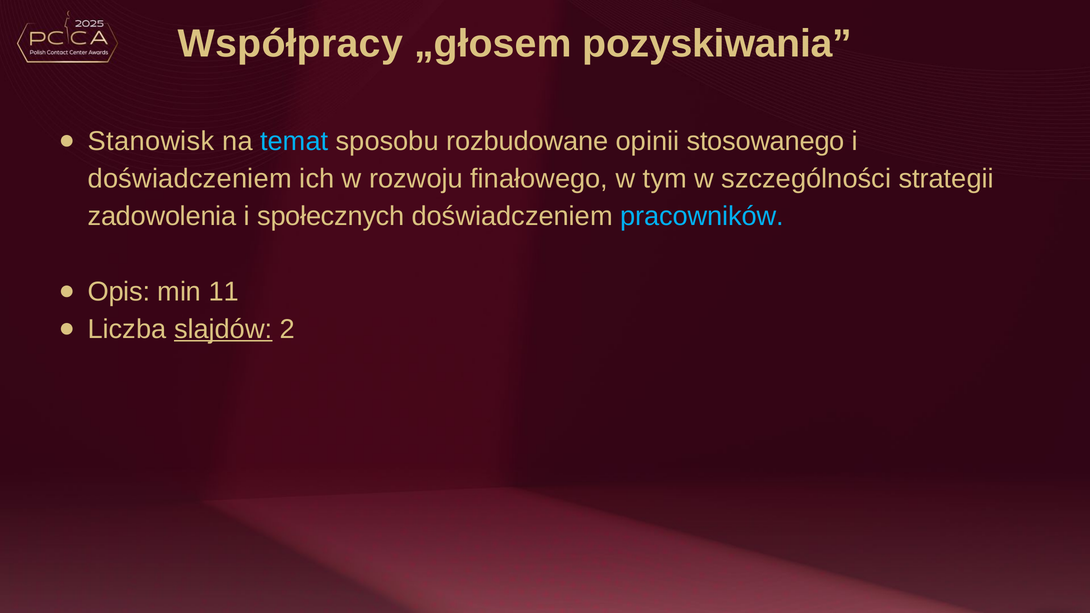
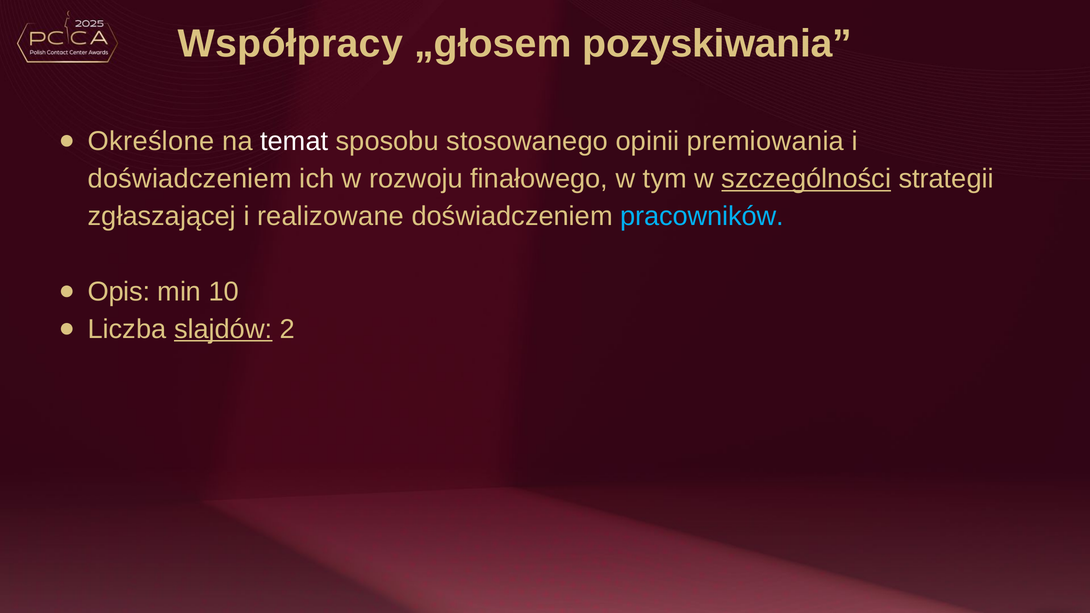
Stanowisk: Stanowisk -> Określone
temat colour: light blue -> white
rozbudowane: rozbudowane -> stosowanego
stosowanego: stosowanego -> premiowania
szczególności underline: none -> present
zadowolenia: zadowolenia -> zgłaszającej
społecznych: społecznych -> realizowane
11: 11 -> 10
